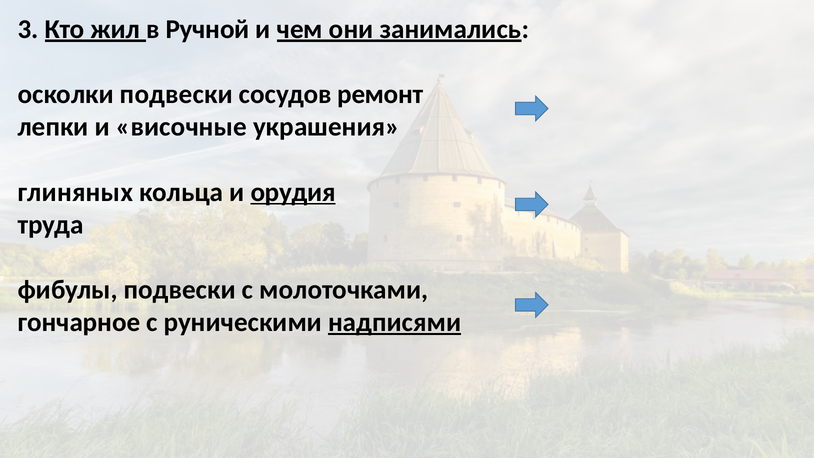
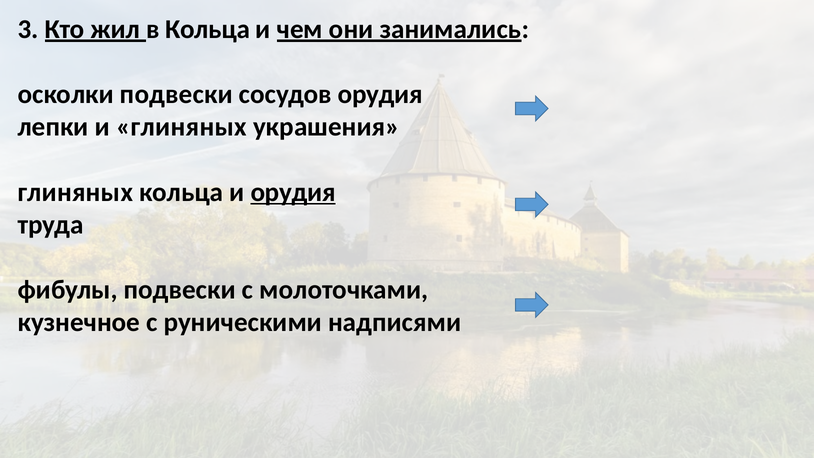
в Ручной: Ручной -> Кольца
сосудов ремонт: ремонт -> орудия
и височные: височные -> глиняных
гончарное: гончарное -> кузнечное
надписями underline: present -> none
